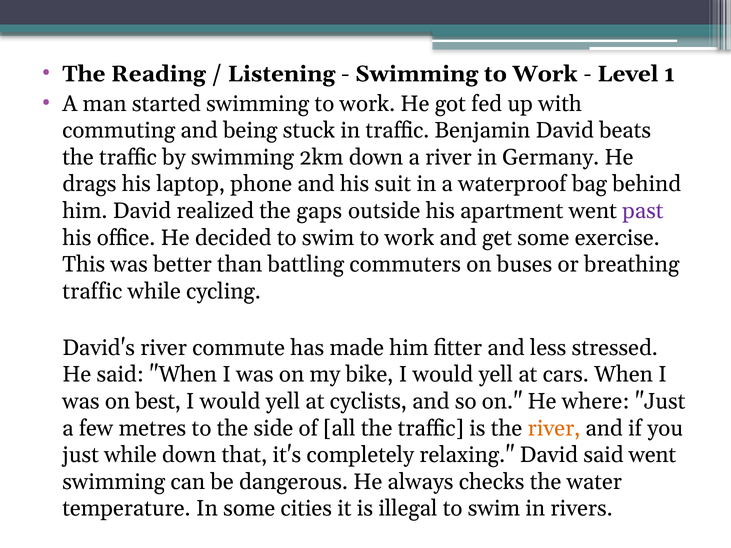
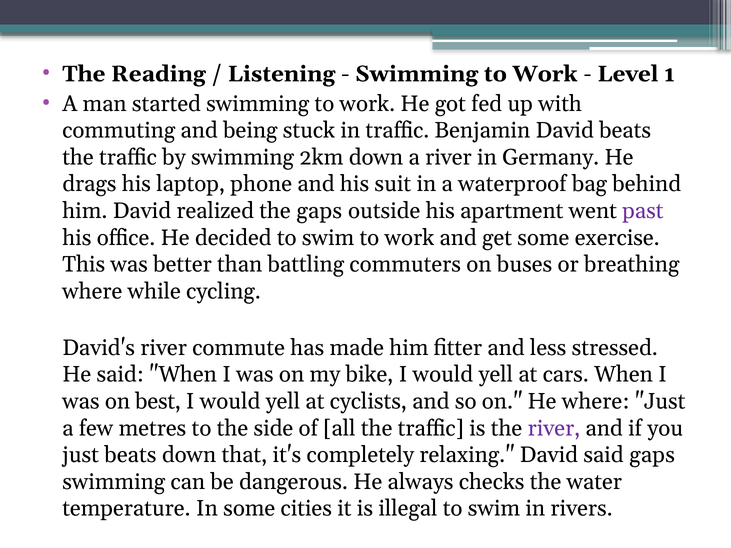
traffic at (92, 291): traffic -> where
river at (554, 428) colour: orange -> purple
just while: while -> beats
said went: went -> gaps
